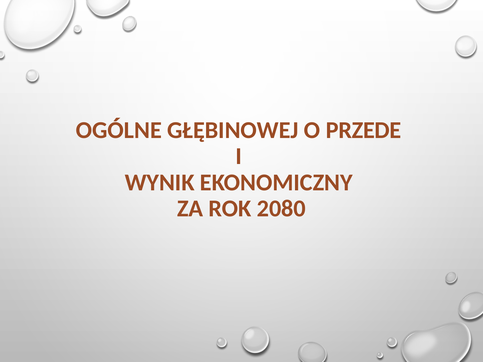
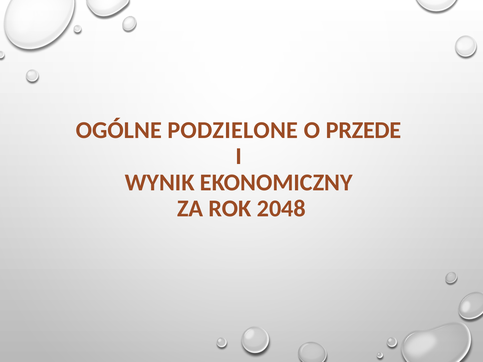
GŁĘBINOWEJ: GŁĘBINOWEJ -> PODZIELONE
2080: 2080 -> 2048
